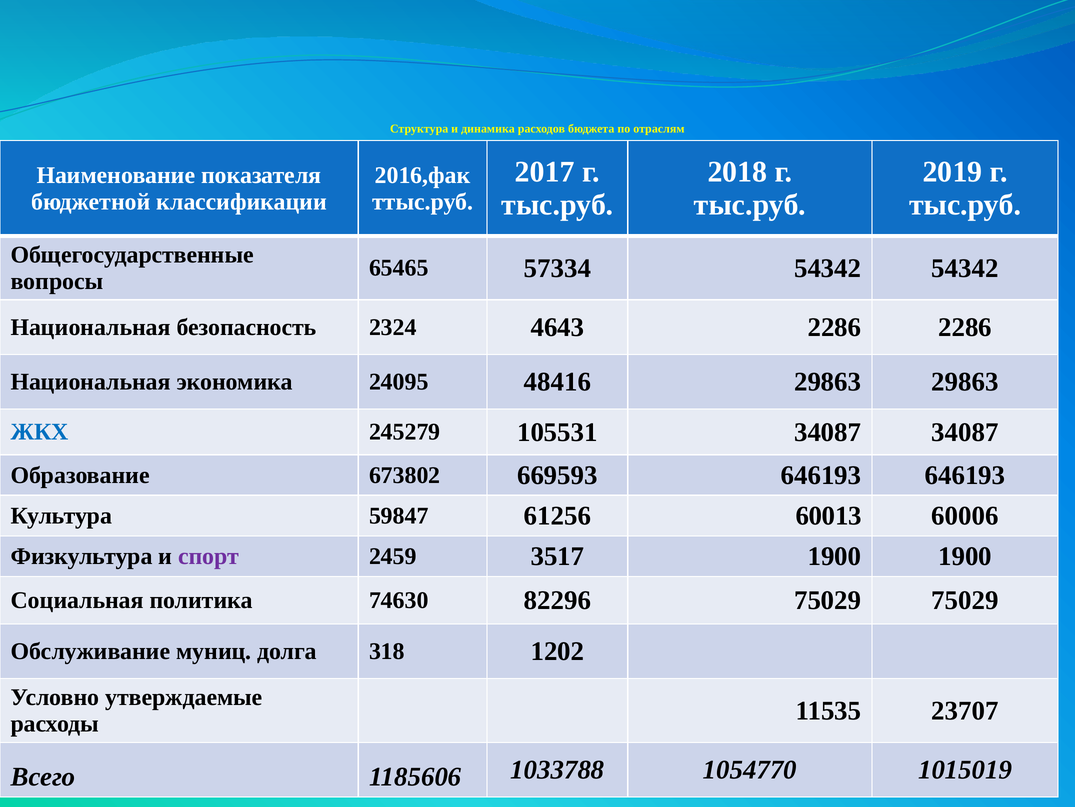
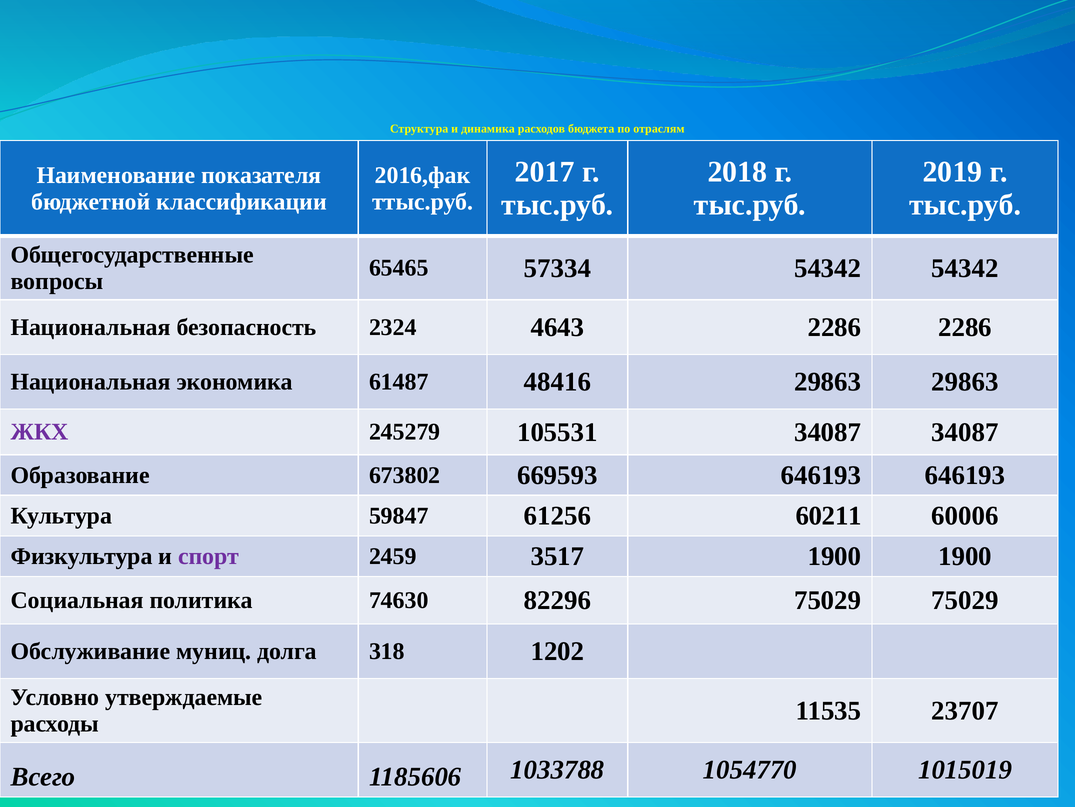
24095: 24095 -> 61487
ЖКХ colour: blue -> purple
60013: 60013 -> 60211
